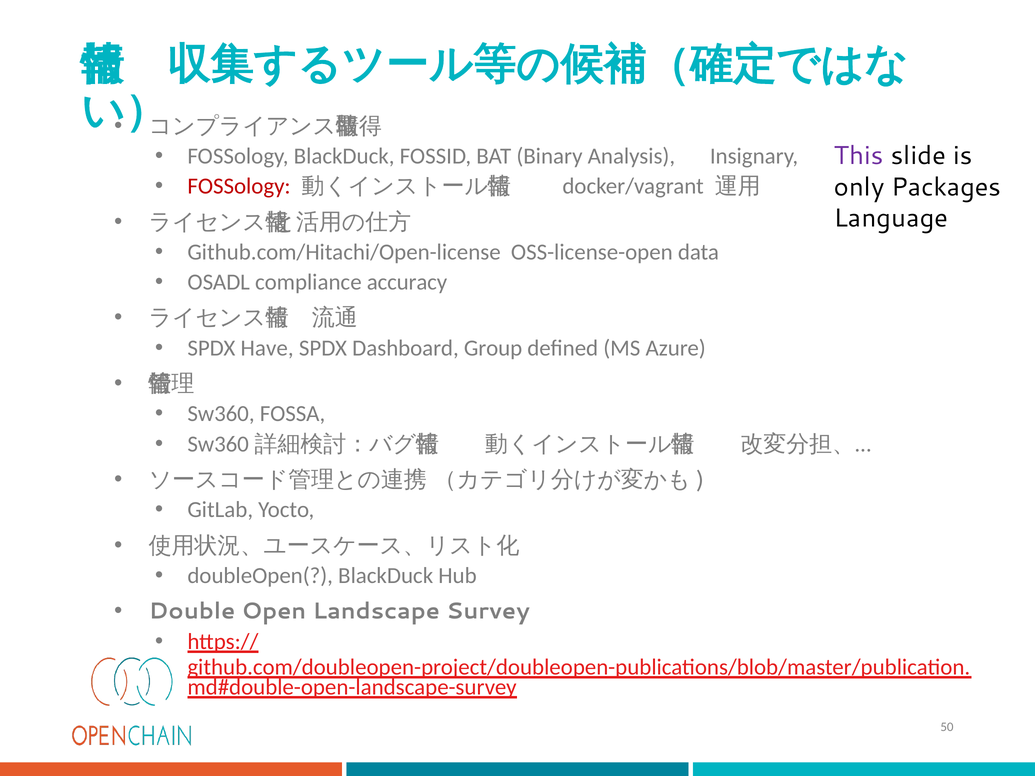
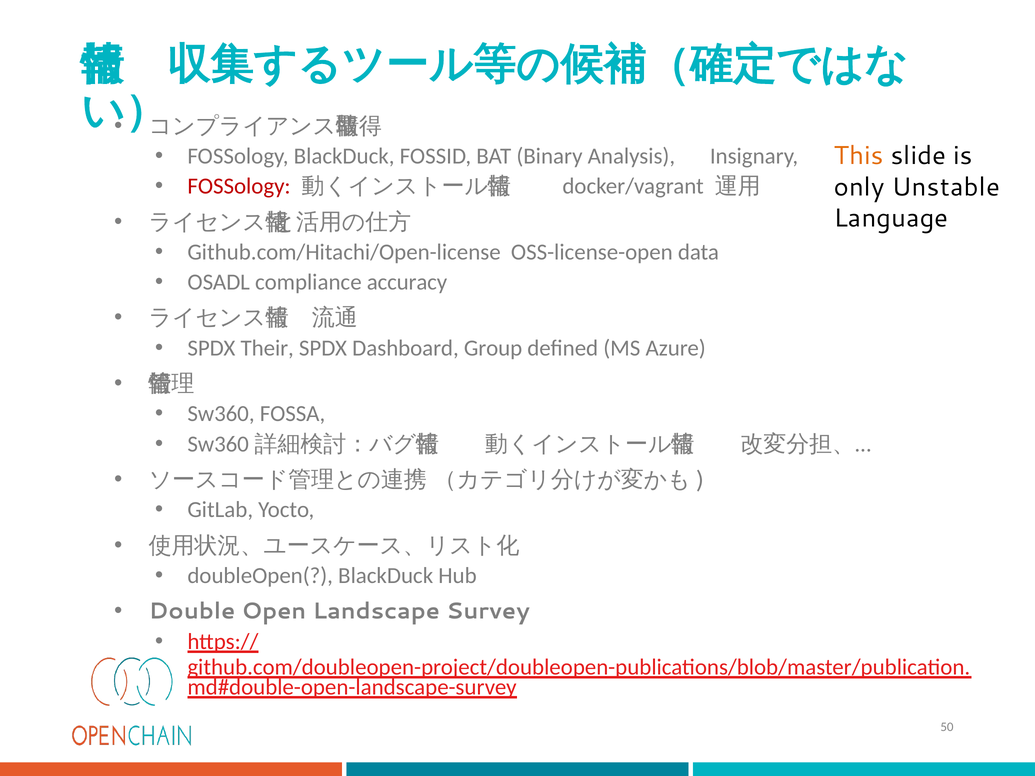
This colour: purple -> orange
Packages: Packages -> Unstable
Have: Have -> Their
